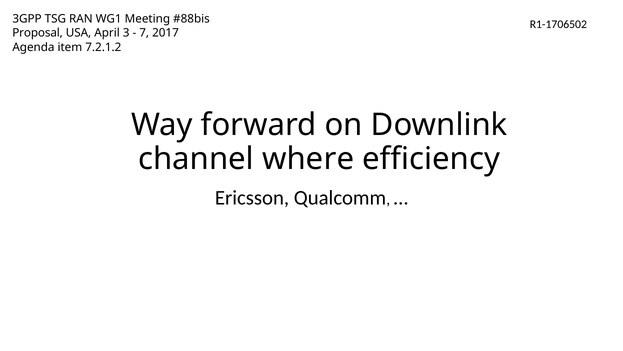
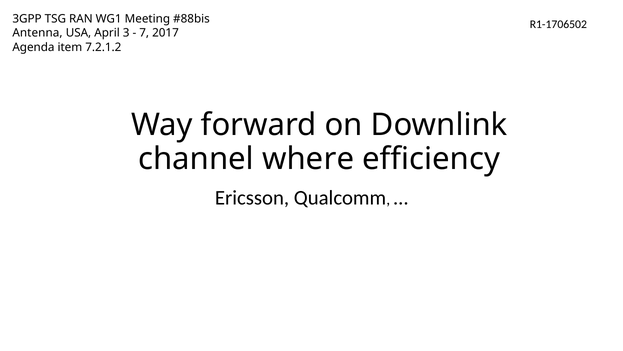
Proposal: Proposal -> Antenna
